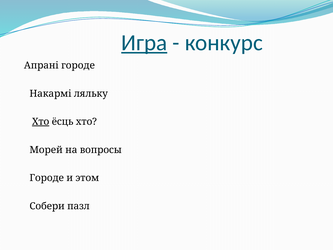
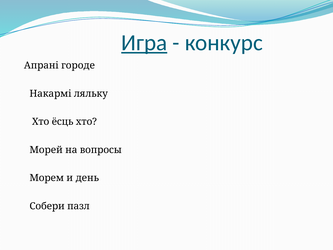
Хто at (41, 122) underline: present -> none
Городе at (47, 178): Городе -> Морем
этом: этом -> день
